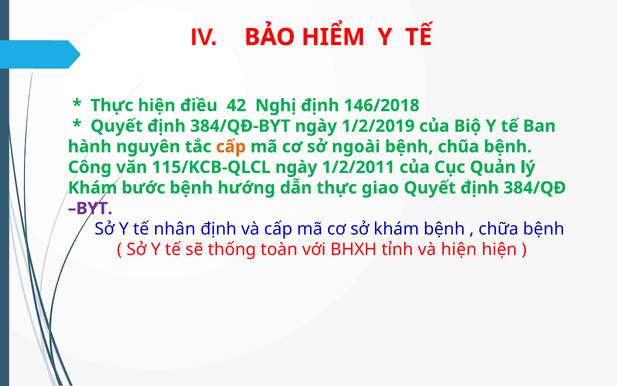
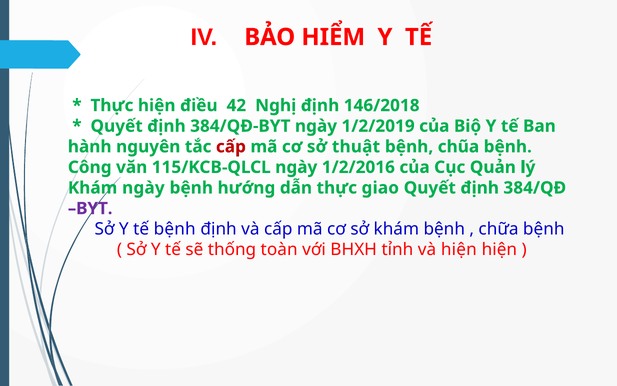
cấp at (231, 147) colour: orange -> red
ngoài: ngoài -> thuật
1/2/2011: 1/2/2011 -> 1/2/2016
Khám bước: bước -> ngày
tế nhân: nhân -> bệnh
